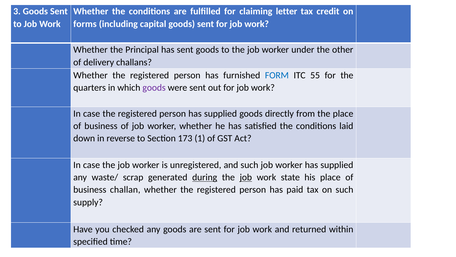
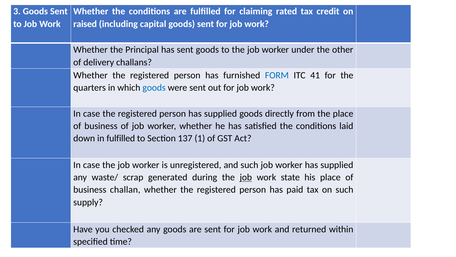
letter: letter -> rated
forms: forms -> raised
55: 55 -> 41
goods at (154, 88) colour: purple -> blue
in reverse: reverse -> fulfilled
173: 173 -> 137
during underline: present -> none
